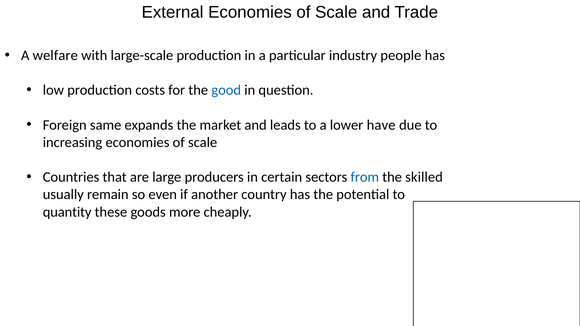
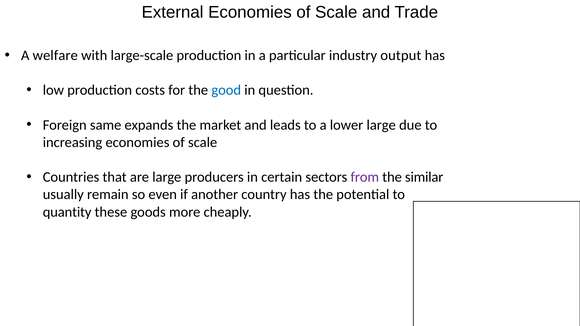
people: people -> output
lower have: have -> large
from colour: blue -> purple
skilled: skilled -> similar
